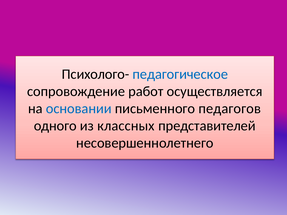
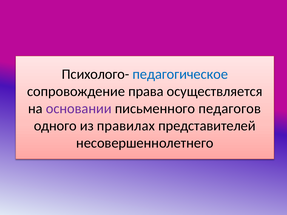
работ: работ -> права
основании colour: blue -> purple
классных: классных -> правилах
